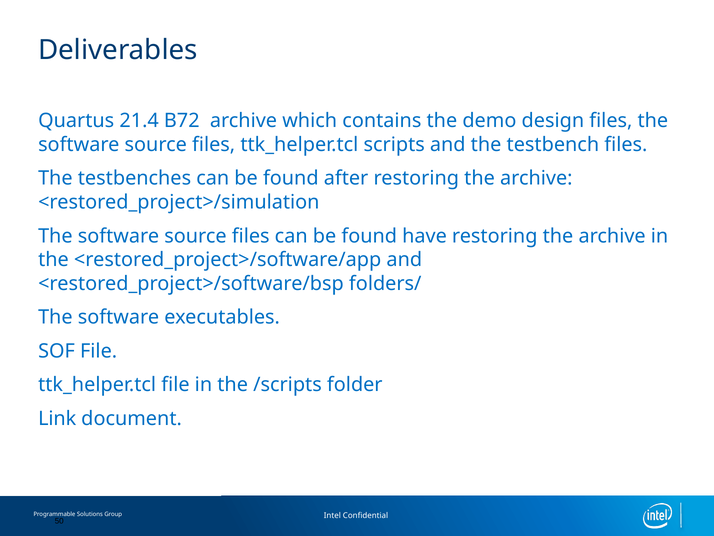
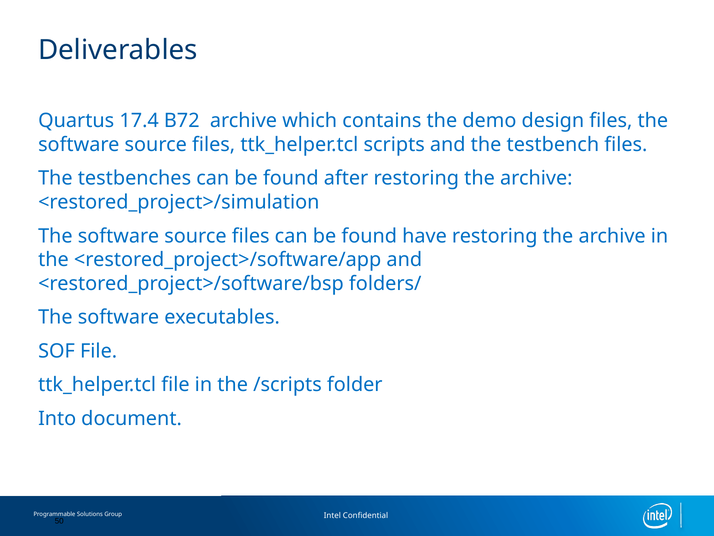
21.4: 21.4 -> 17.4
Link: Link -> Into
